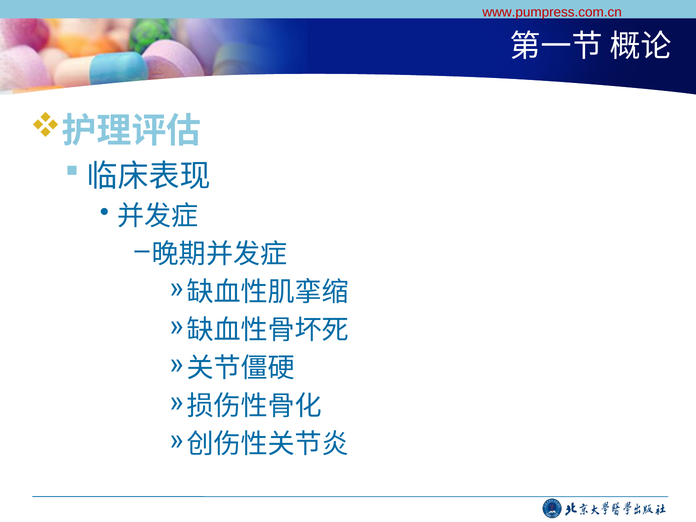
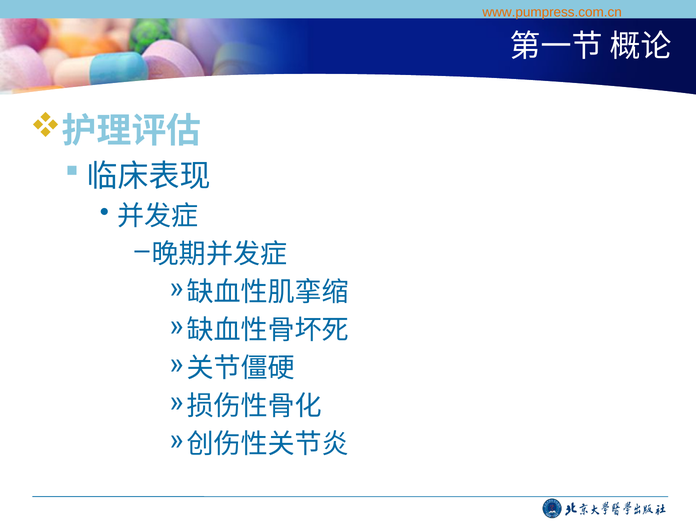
www.pumpress.com.cn colour: red -> orange
